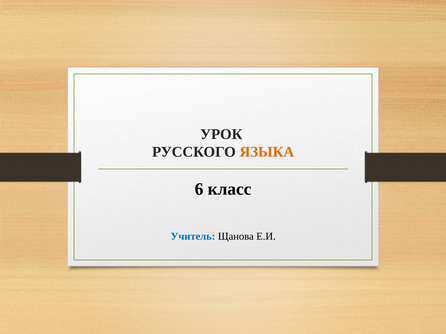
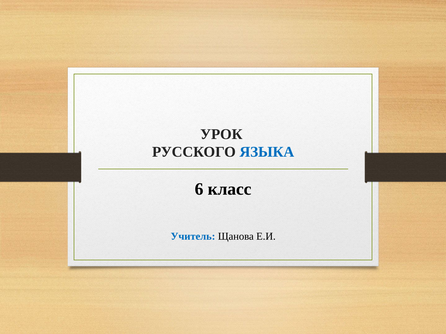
ЯЗЫКА colour: orange -> blue
